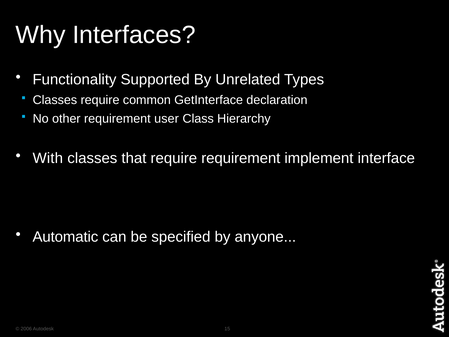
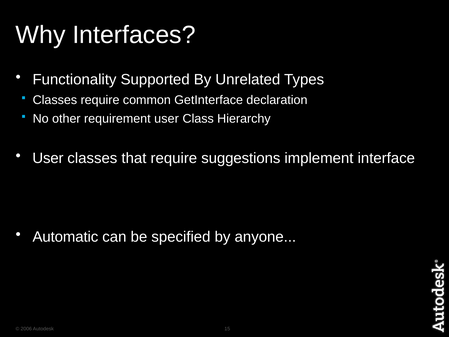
With at (48, 158): With -> User
require requirement: requirement -> suggestions
